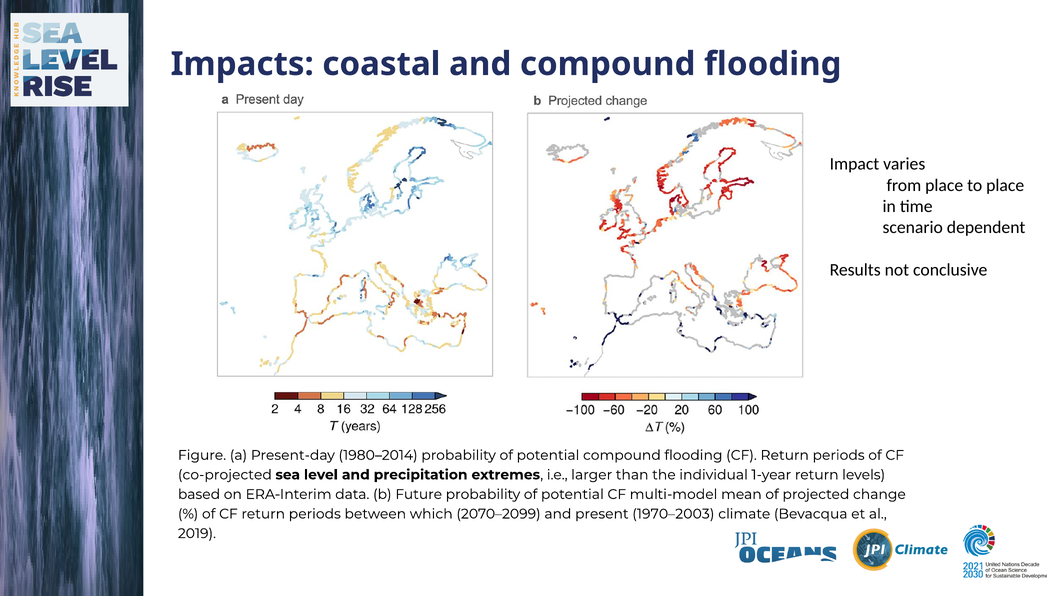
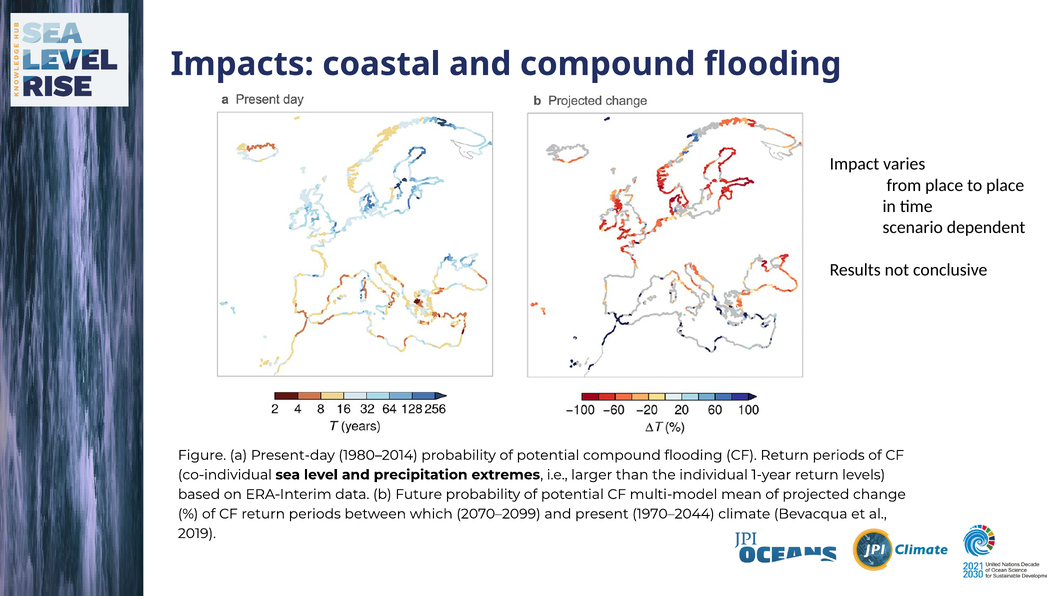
co-projected: co-projected -> co-individual
1970–2003: 1970–2003 -> 1970–2044
